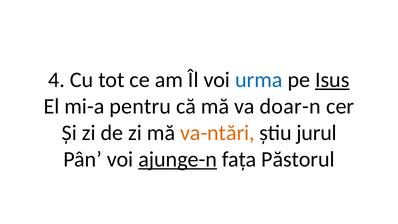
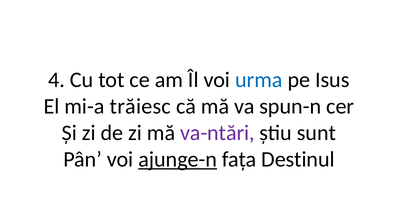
Isus underline: present -> none
pentru: pentru -> trăiesc
doar-n: doar-n -> spun-n
va-ntări colour: orange -> purple
jurul: jurul -> sunt
Păstorul: Păstorul -> Destinul
